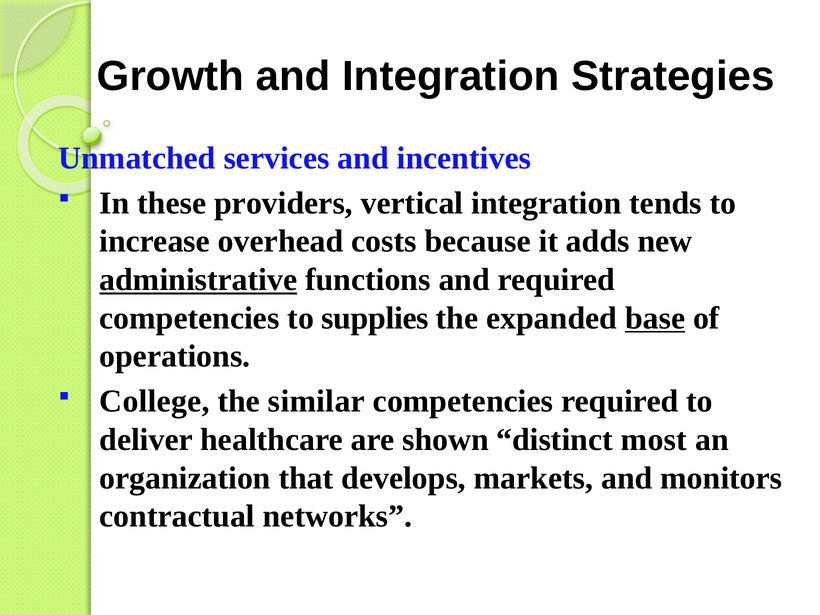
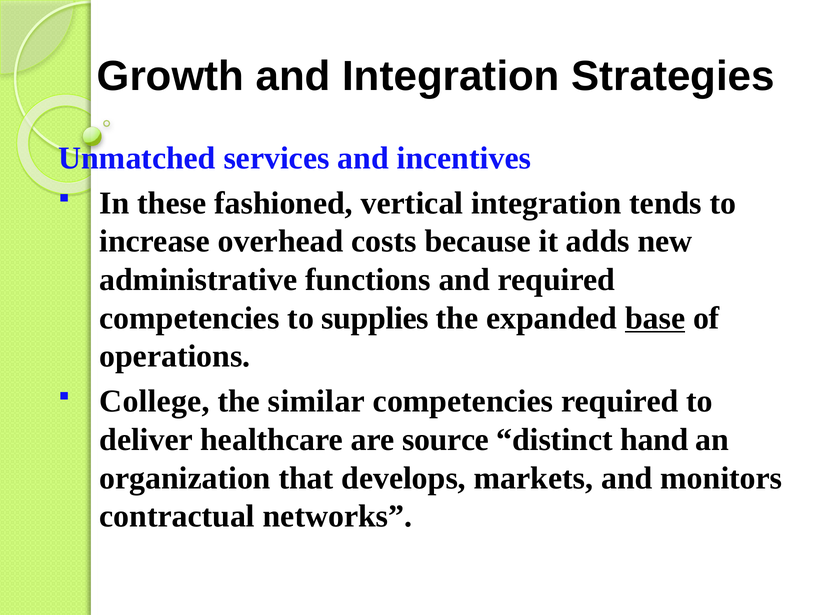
providers: providers -> fashioned
administrative underline: present -> none
shown: shown -> source
most: most -> hand
